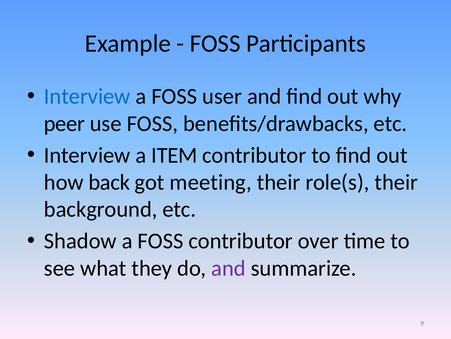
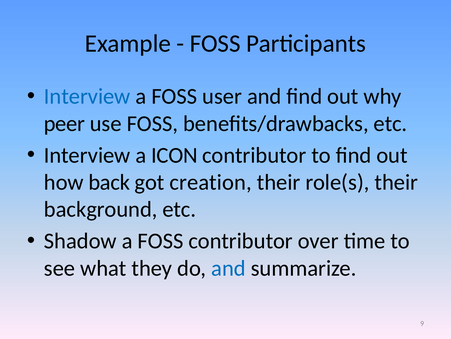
ITEM: ITEM -> ICON
meeting: meeting -> creation
and at (228, 268) colour: purple -> blue
